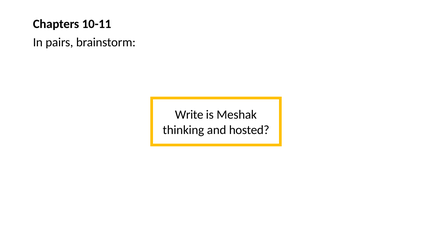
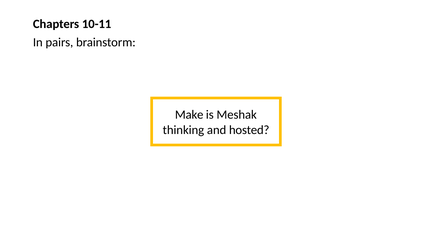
Write: Write -> Make
